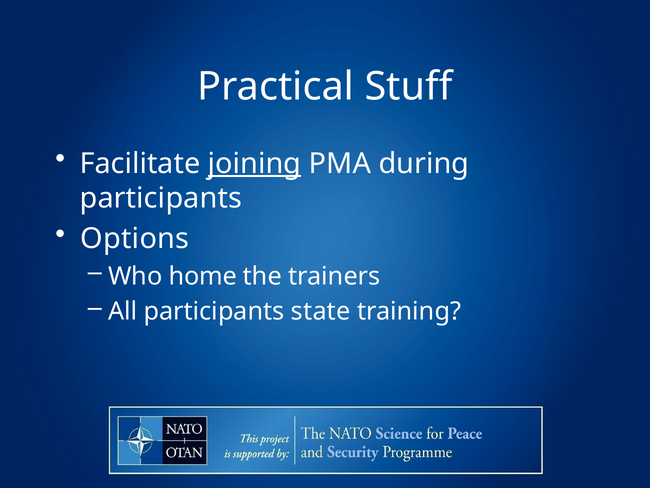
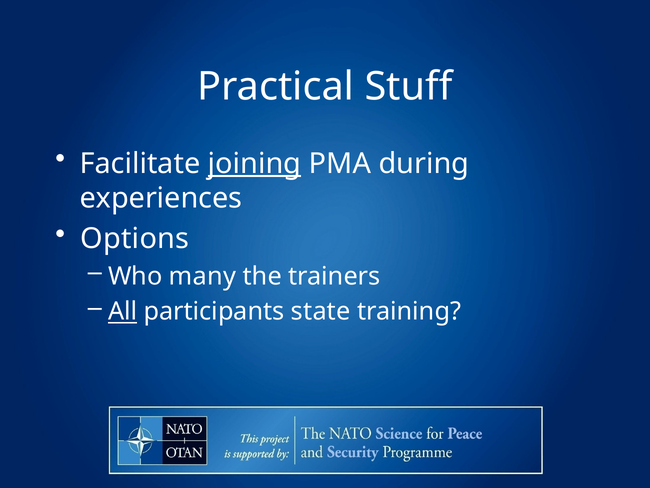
participants at (161, 198): participants -> experiences
home: home -> many
All underline: none -> present
